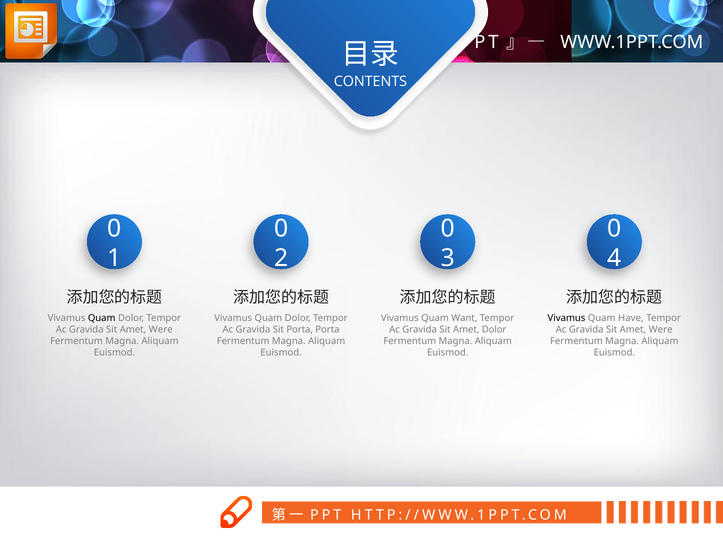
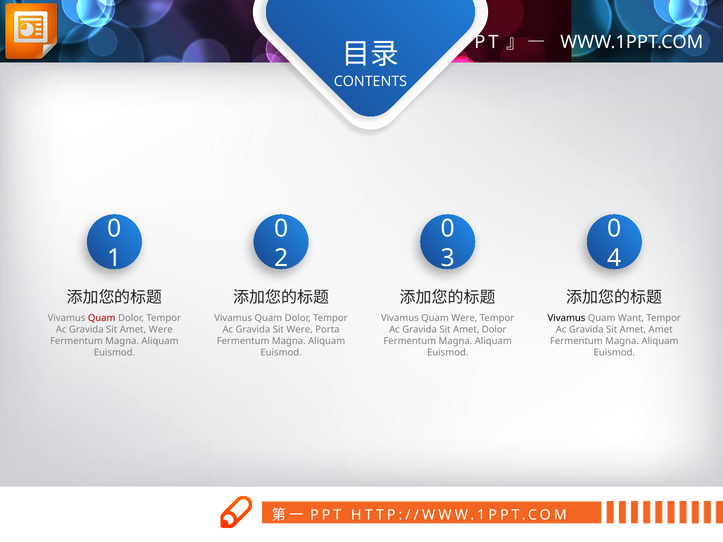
Quam at (102, 318) colour: black -> red
Quam Want: Want -> Were
Have: Have -> Want
Sit Porta: Porta -> Were
Were at (661, 330): Were -> Amet
